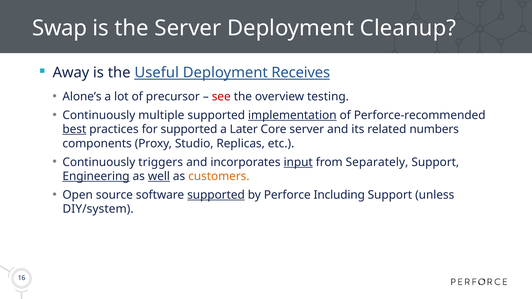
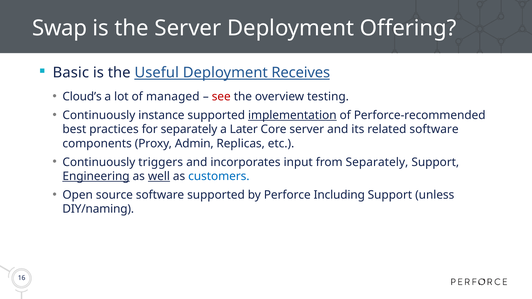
Cleanup: Cleanup -> Offering
Away: Away -> Basic
Alone’s: Alone’s -> Cloud’s
precursor: precursor -> managed
multiple: multiple -> instance
best underline: present -> none
for supported: supported -> separately
related numbers: numbers -> software
Studio: Studio -> Admin
input underline: present -> none
customers colour: orange -> blue
supported at (216, 195) underline: present -> none
DIY/system: DIY/system -> DIY/naming
